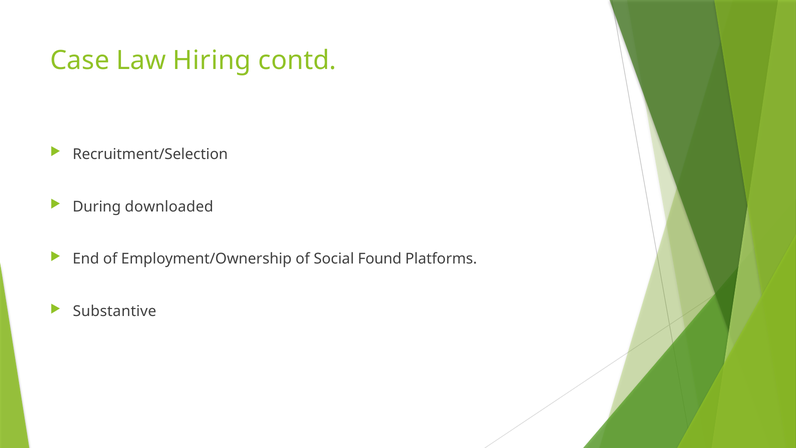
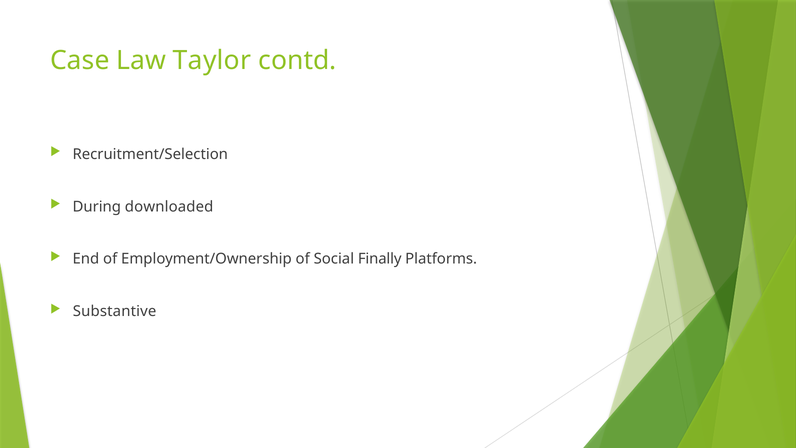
Hiring: Hiring -> Taylor
Found: Found -> Finally
